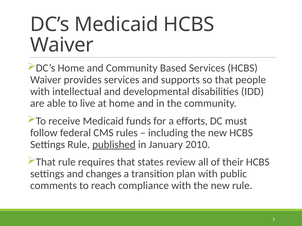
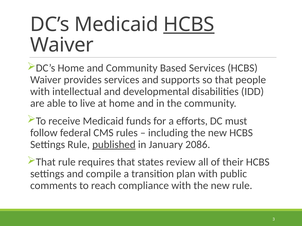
HCBS at (189, 25) underline: none -> present
2010: 2010 -> 2086
changes: changes -> compile
